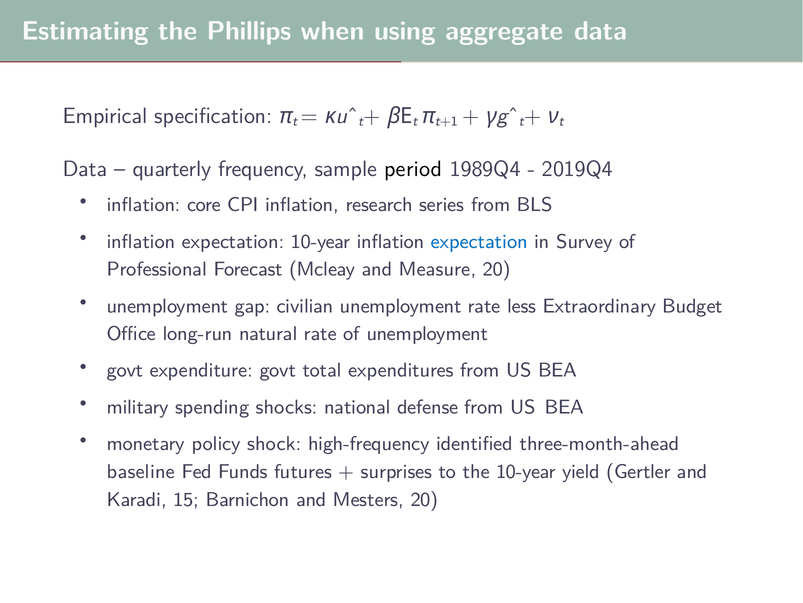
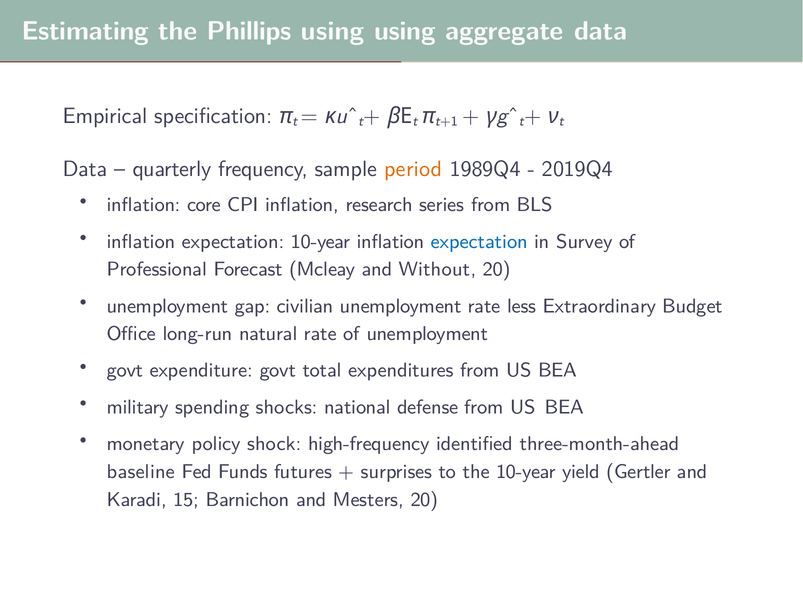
Phillips when: when -> using
period colour: black -> orange
Measure: Measure -> Without
